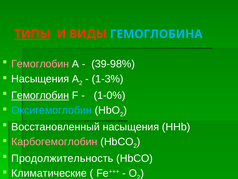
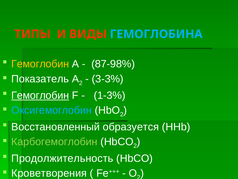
ТИПЫ underline: present -> none
Гемоглобин at (40, 64) colour: pink -> yellow
39-98%: 39-98% -> 87-98%
Насыщения at (40, 79): Насыщения -> Показатель
1-3%: 1-3% -> 3-3%
1-0%: 1-0% -> 1-3%
Восстановленный насыщения: насыщения -> образуется
Карбогемоглобин colour: pink -> light green
Климатические: Климатические -> Кроветворения
